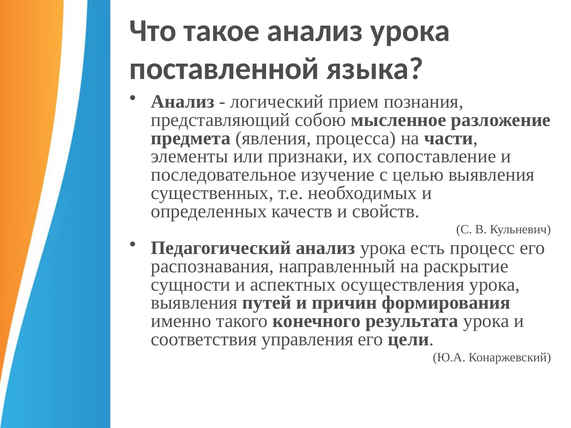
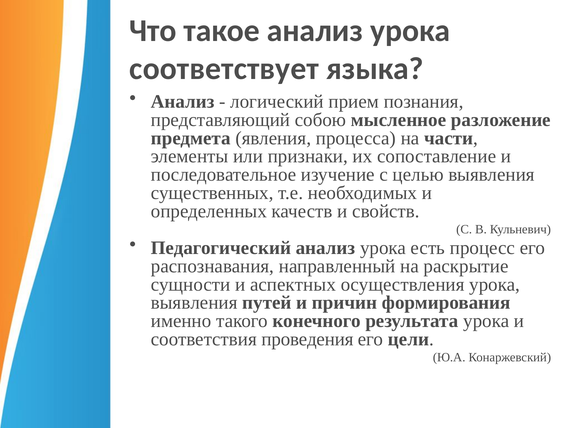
поставленной: поставленной -> соответствует
управления: управления -> проведения
